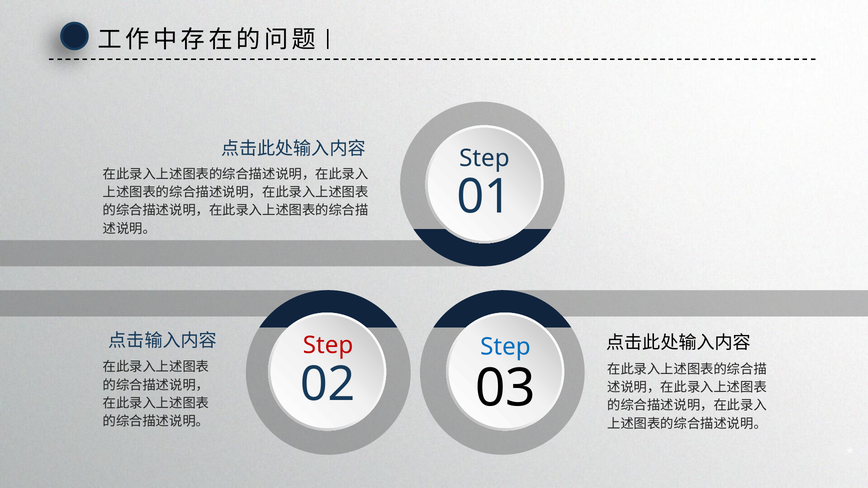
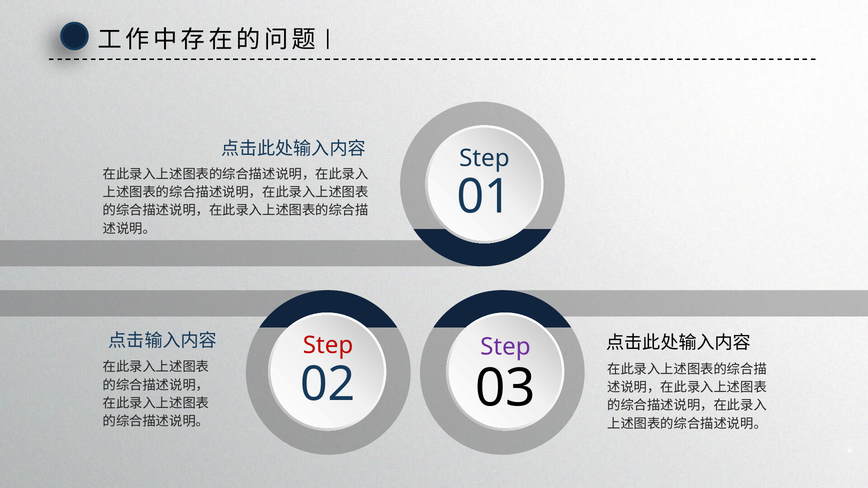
Step at (505, 347) colour: blue -> purple
